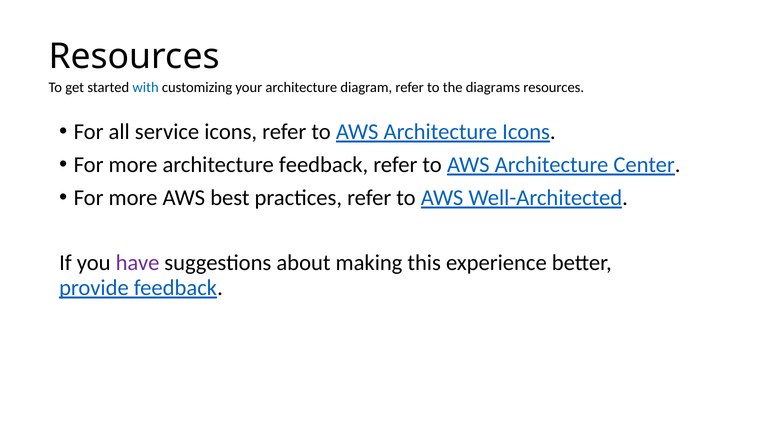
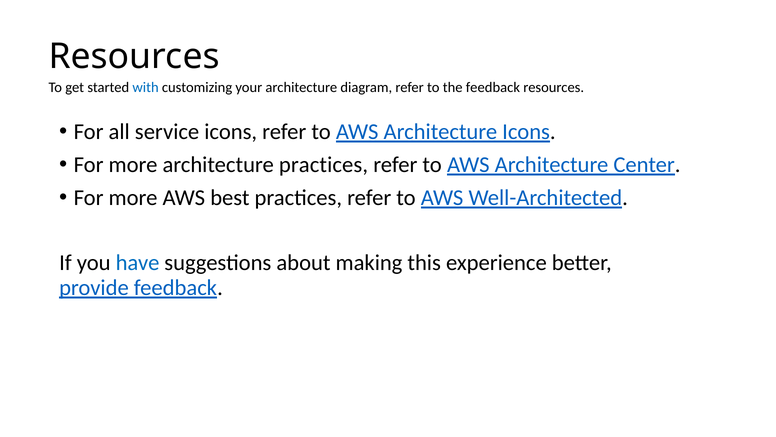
the diagrams: diagrams -> feedback
architecture feedback: feedback -> practices
have colour: purple -> blue
